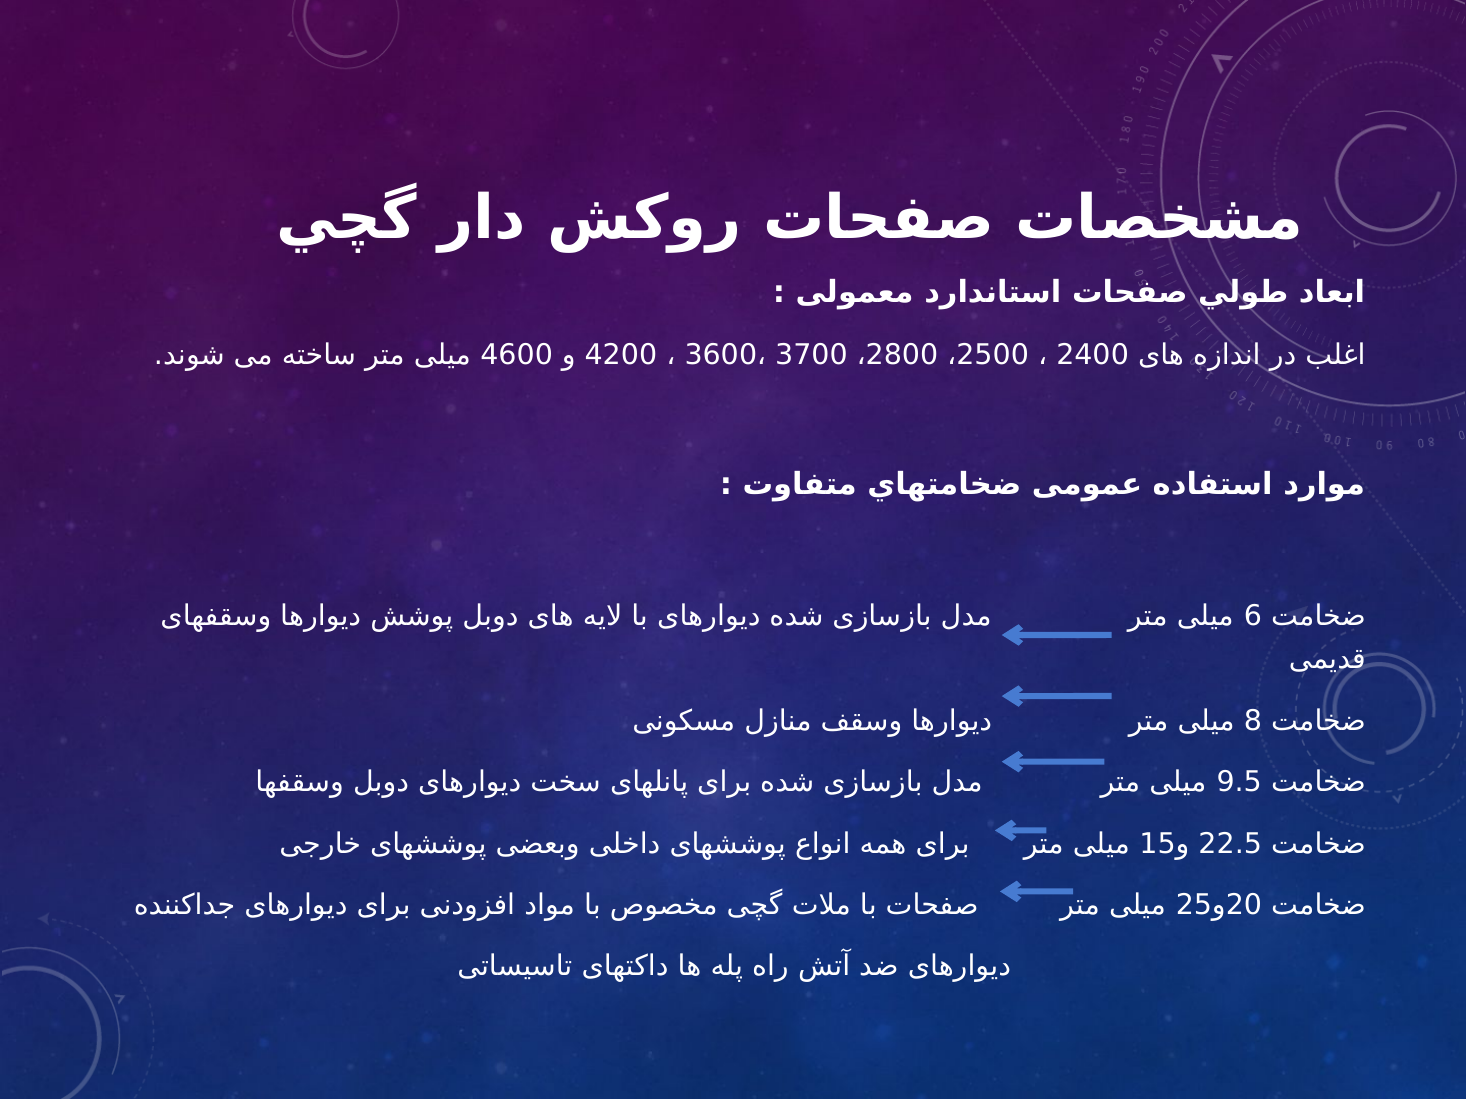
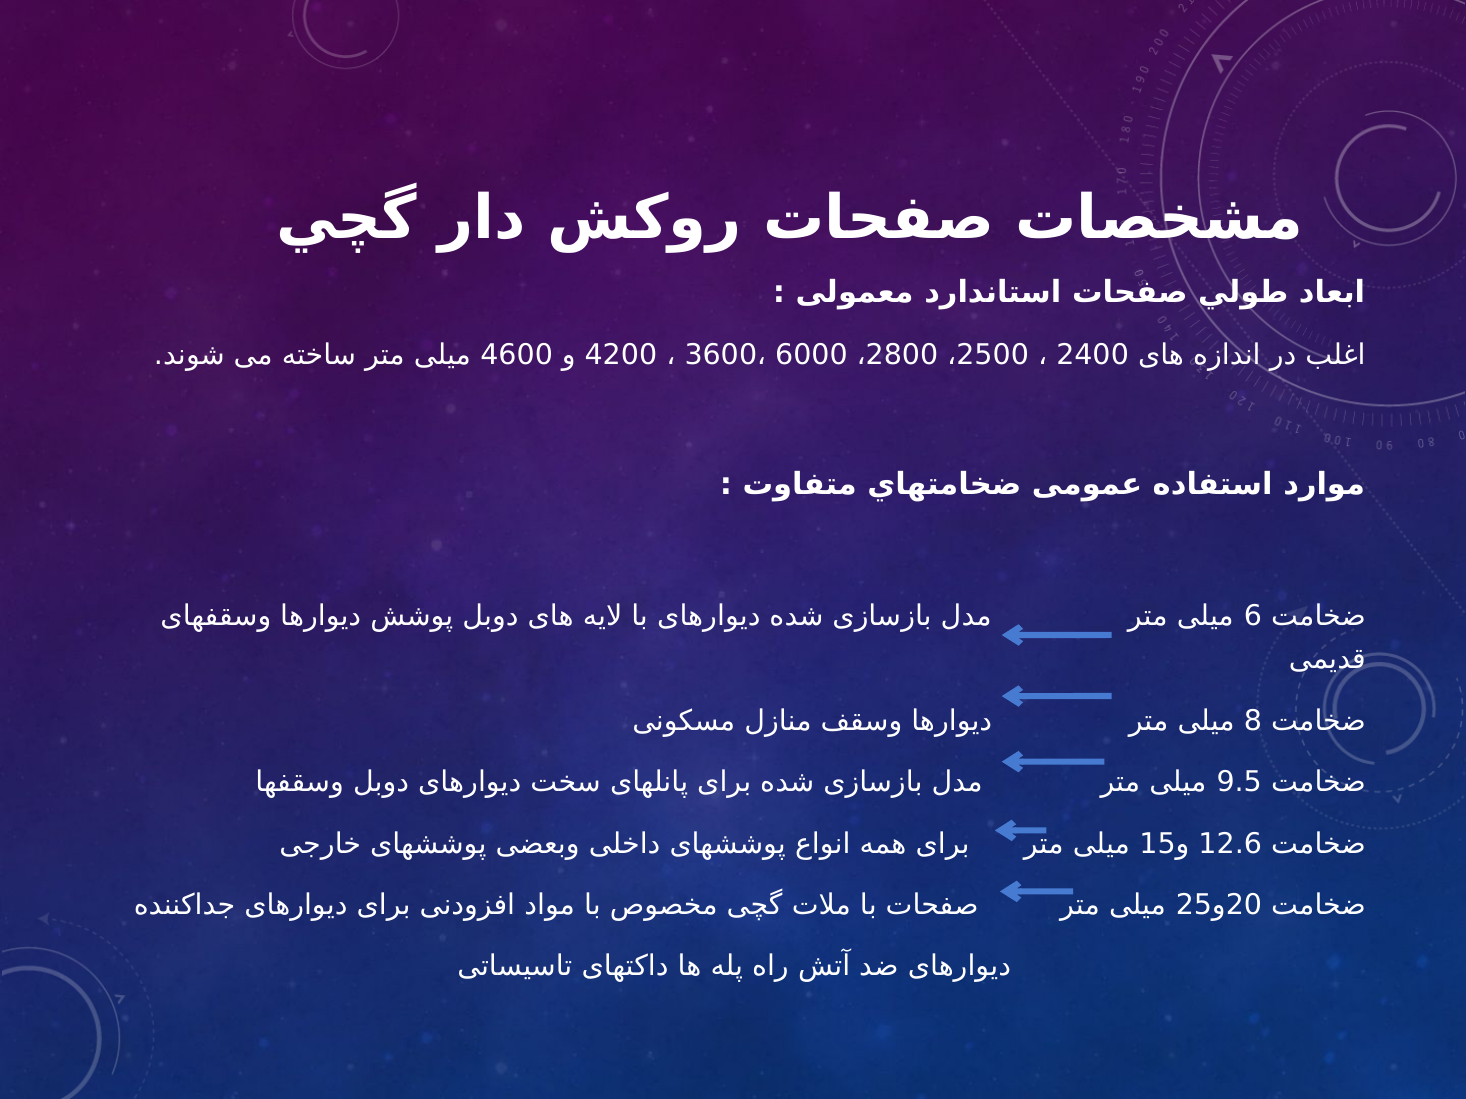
3700: 3700 -> 6000
22.5: 22.5 -> 12.6
